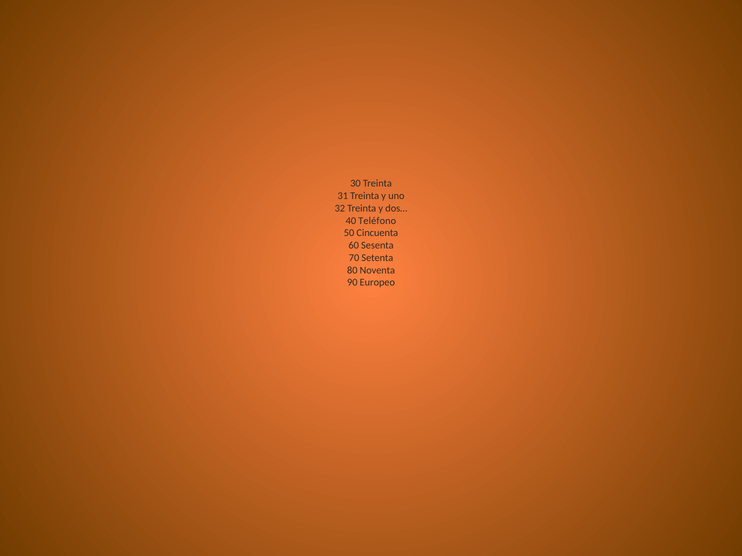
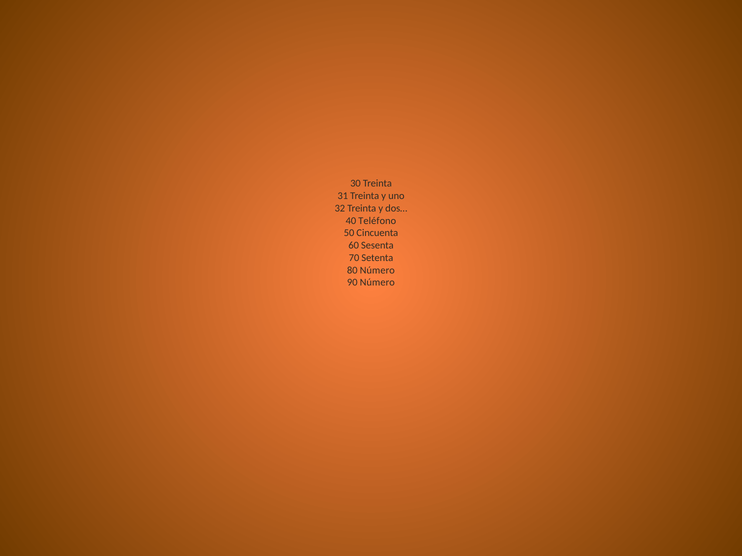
80 Noventa: Noventa -> Número
90 Europeo: Europeo -> Número
